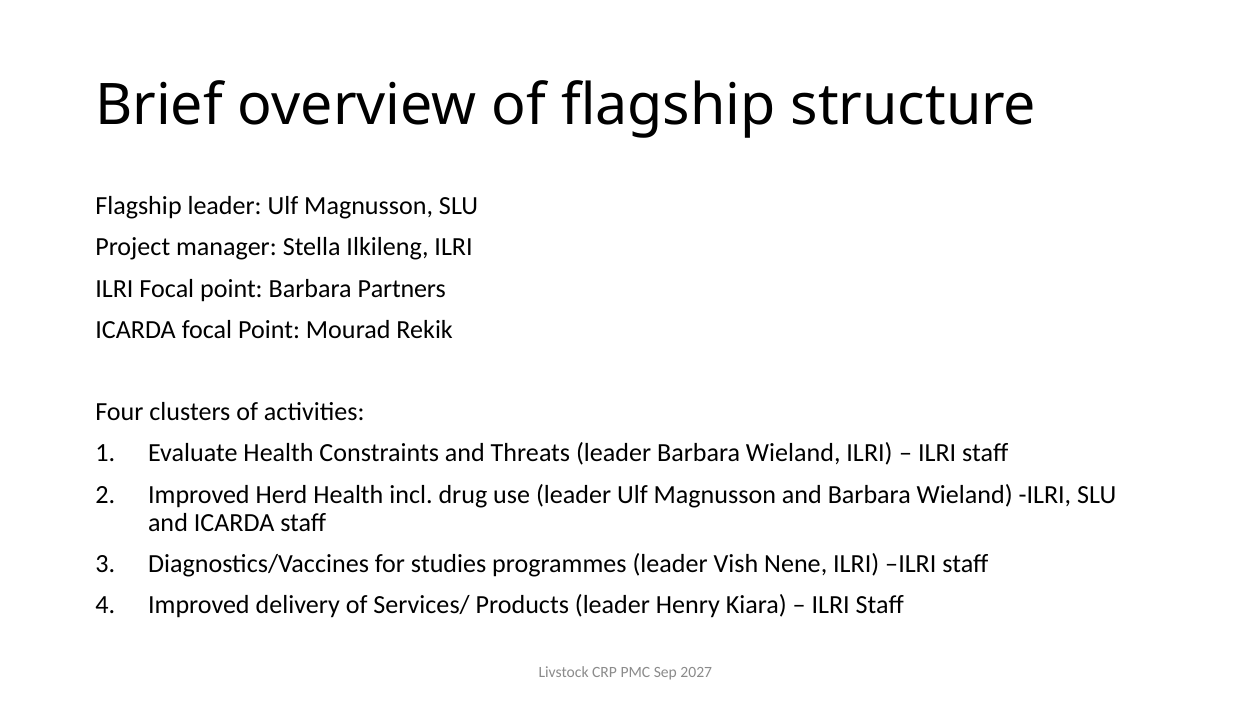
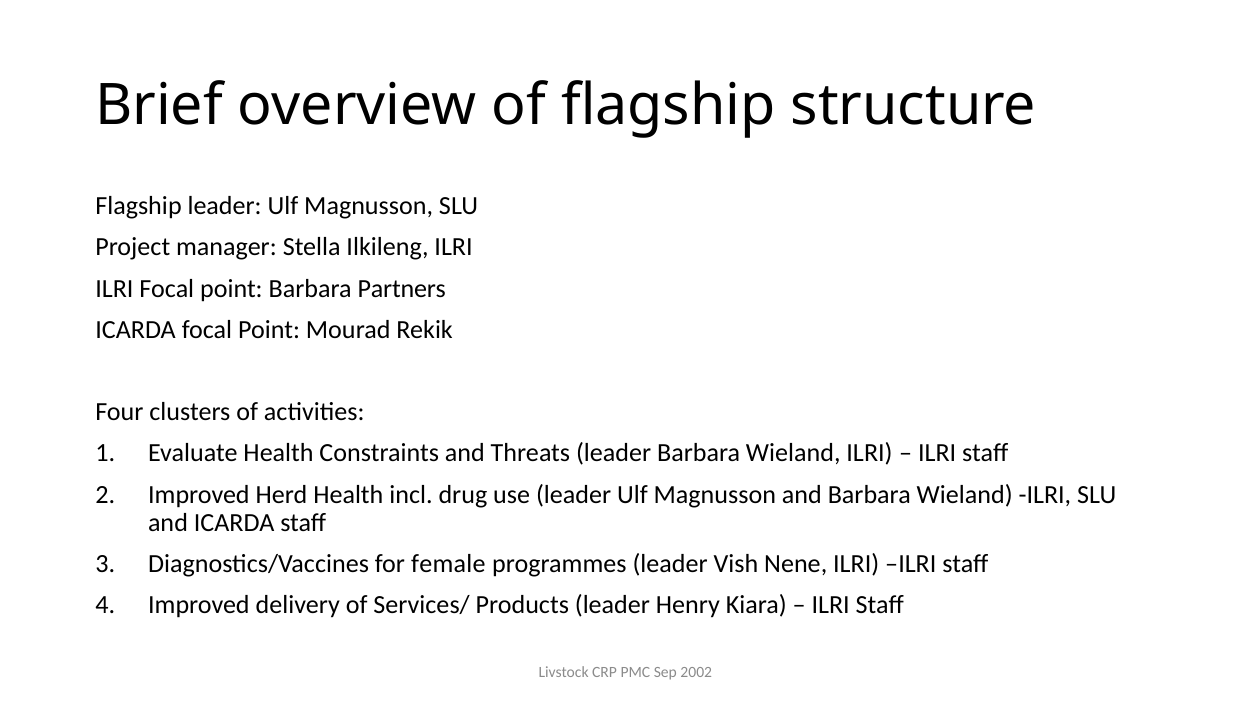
studies: studies -> female
2027: 2027 -> 2002
